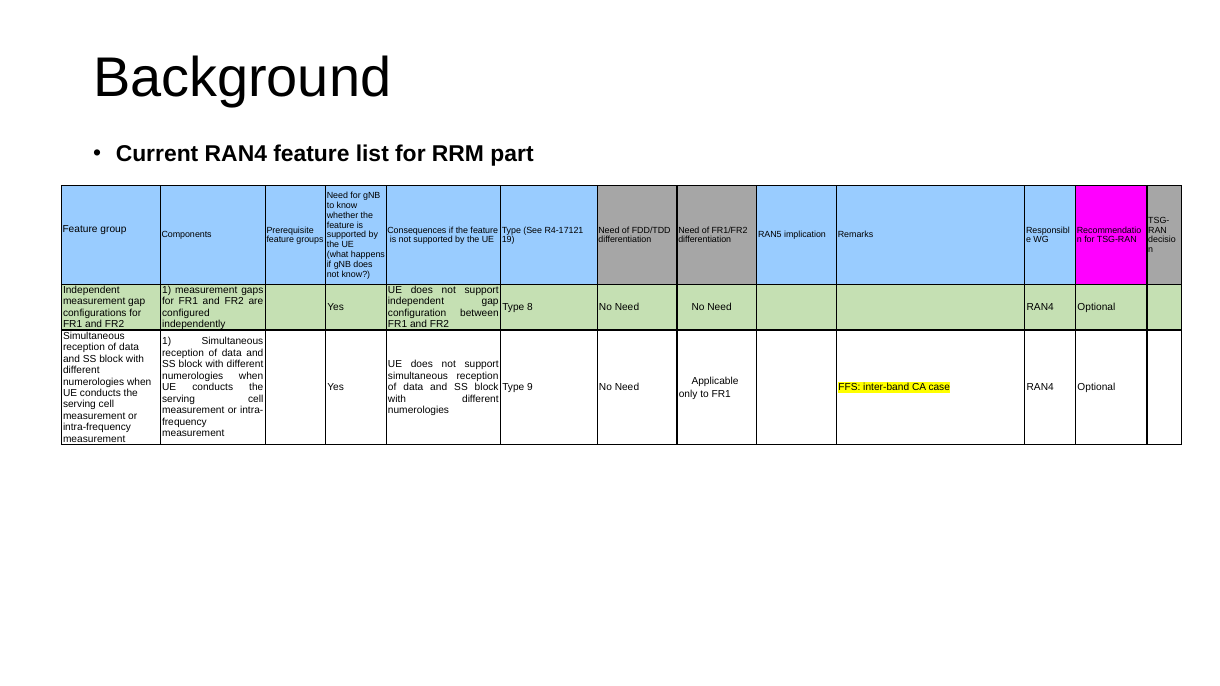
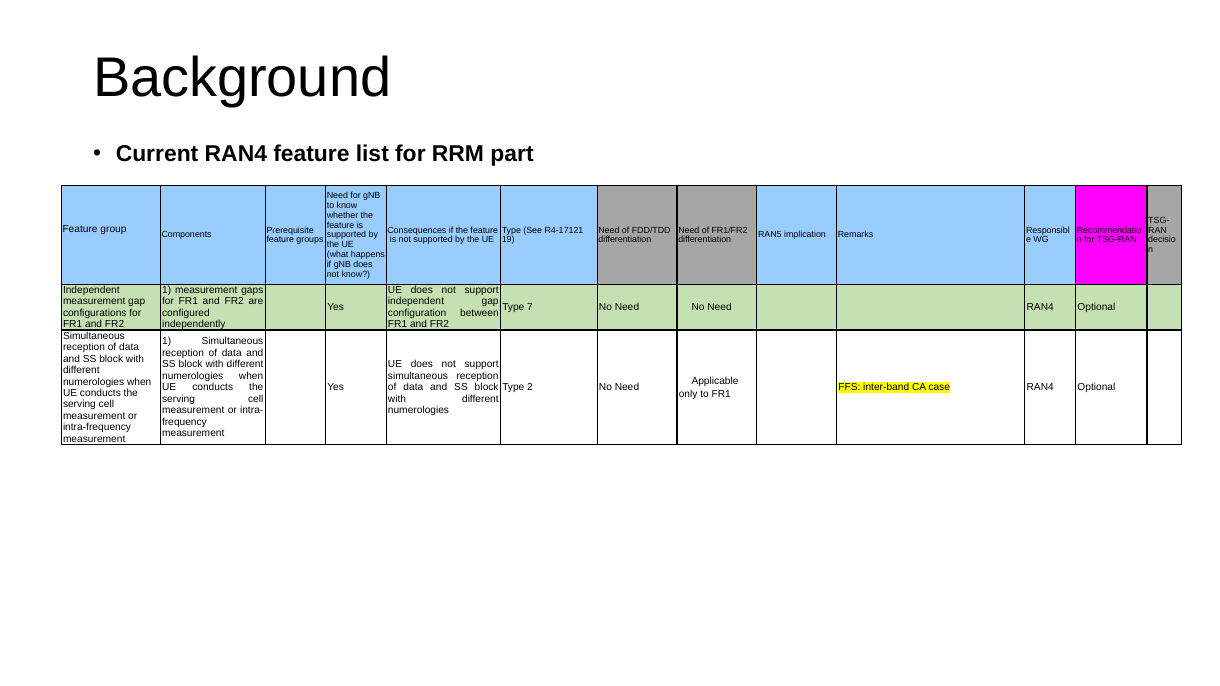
8: 8 -> 7
9: 9 -> 2
